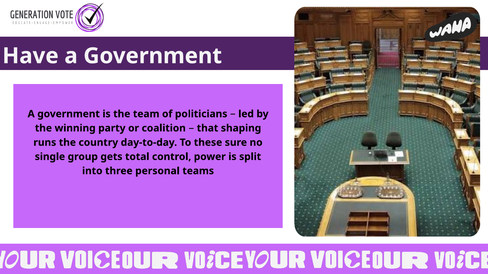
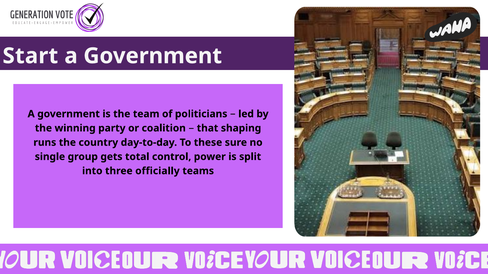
Have: Have -> Start
personal: personal -> officially
